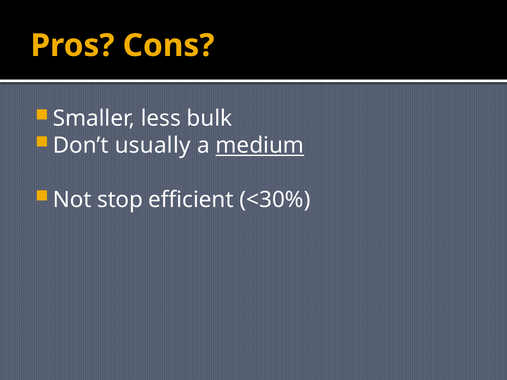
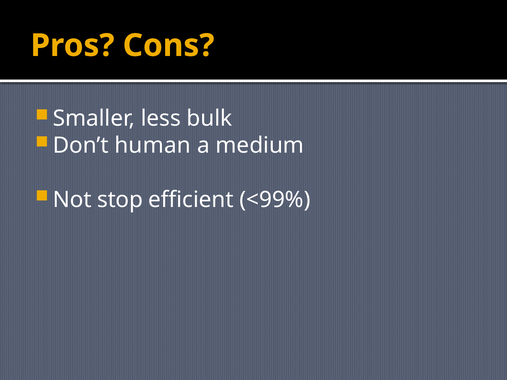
usually: usually -> human
medium underline: present -> none
<30%: <30% -> <99%
